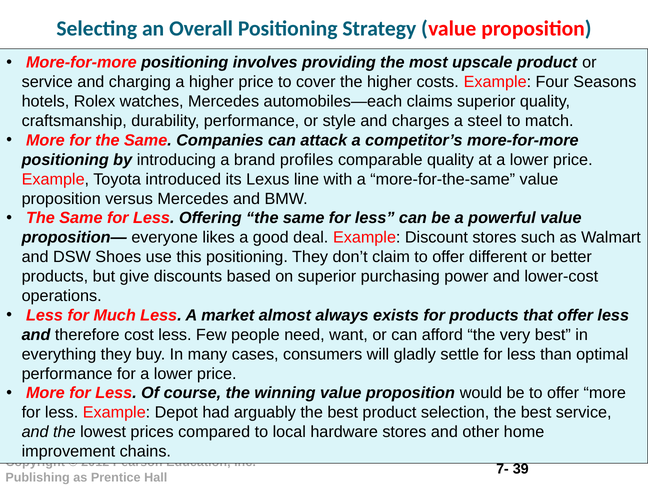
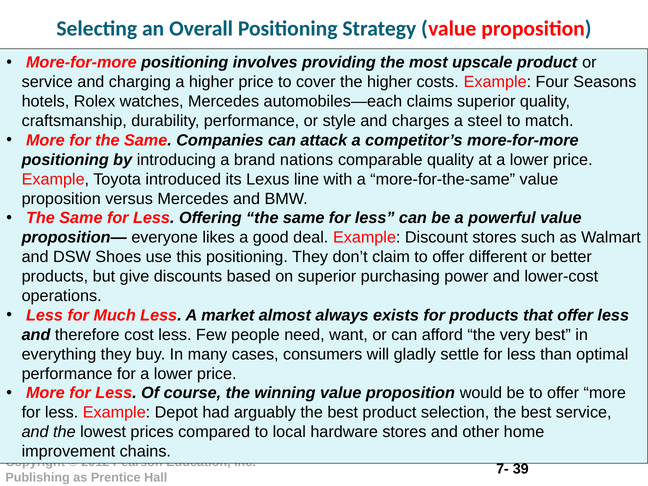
profiles: profiles -> nations
